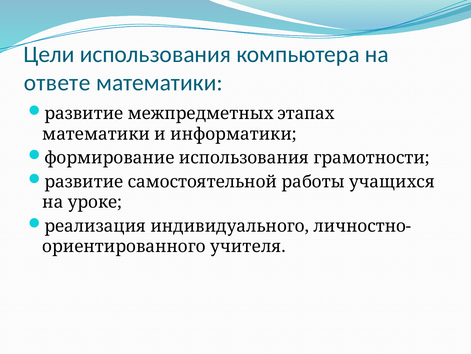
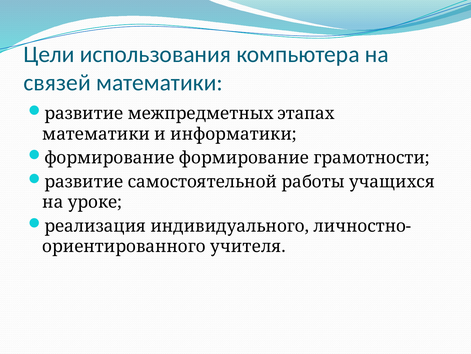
ответе: ответе -> связей
формирование использования: использования -> формирование
